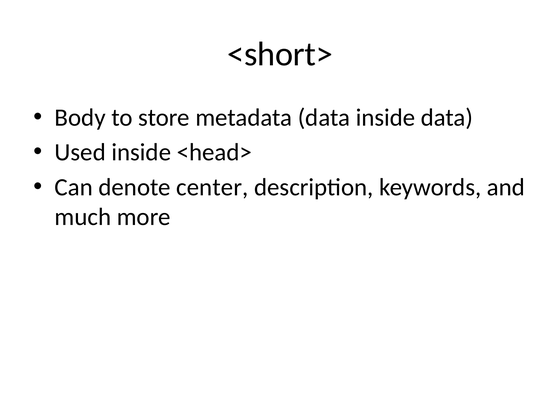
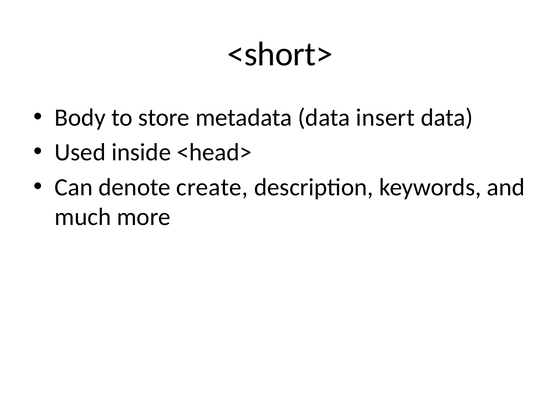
data inside: inside -> insert
center: center -> create
